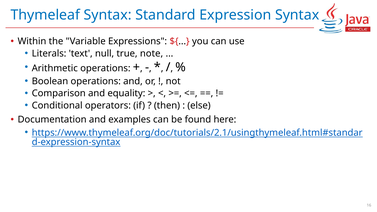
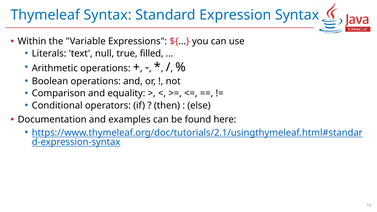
note: note -> filled
